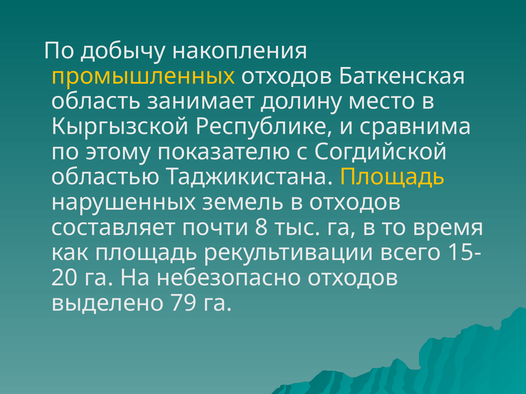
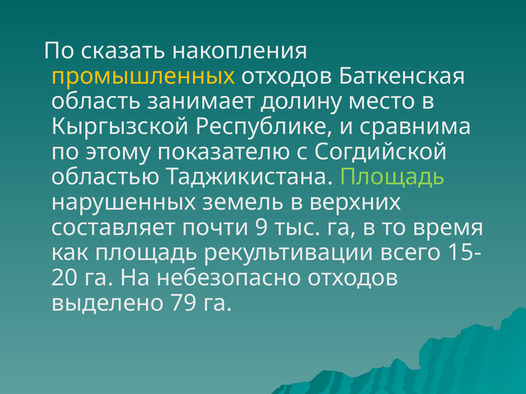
добычу: добычу -> сказать
Площадь at (392, 177) colour: yellow -> light green
в отходов: отходов -> верхних
8: 8 -> 9
